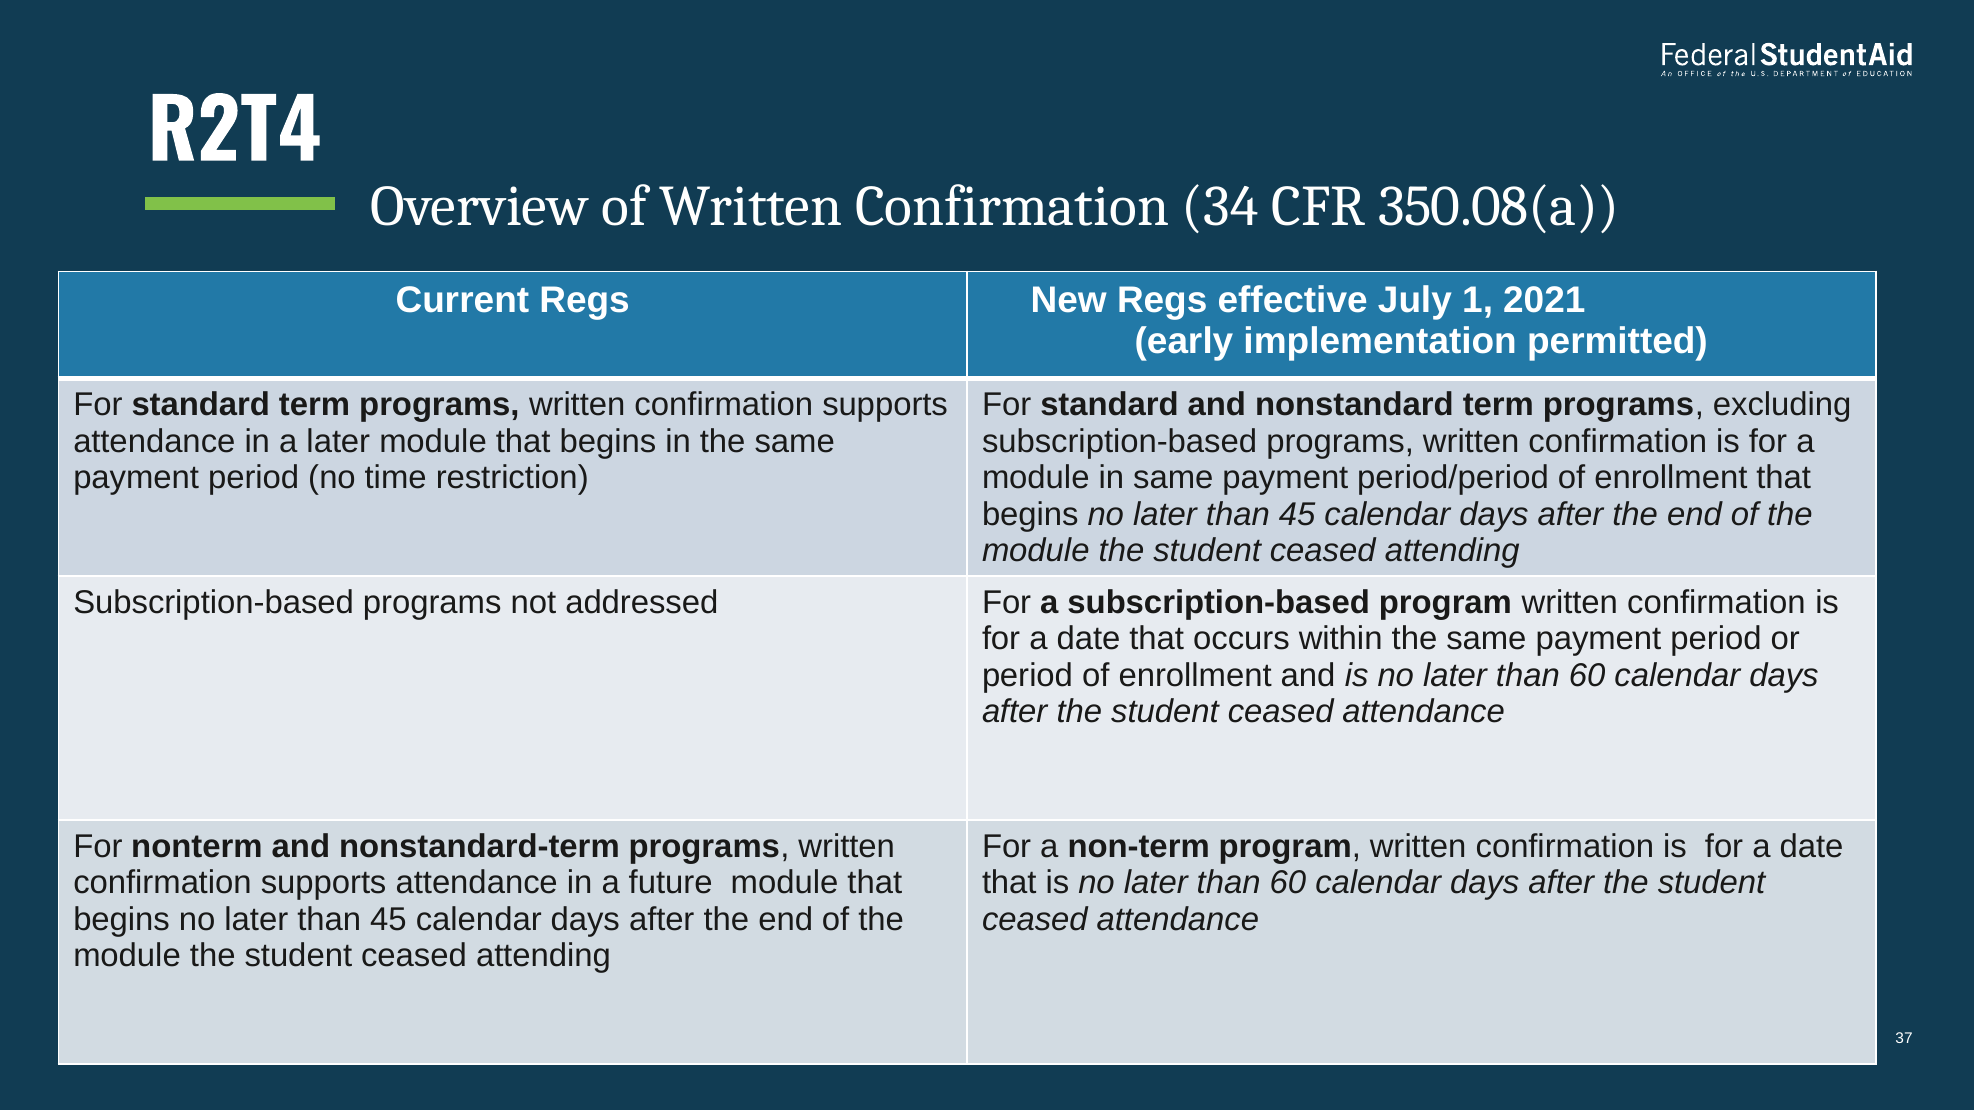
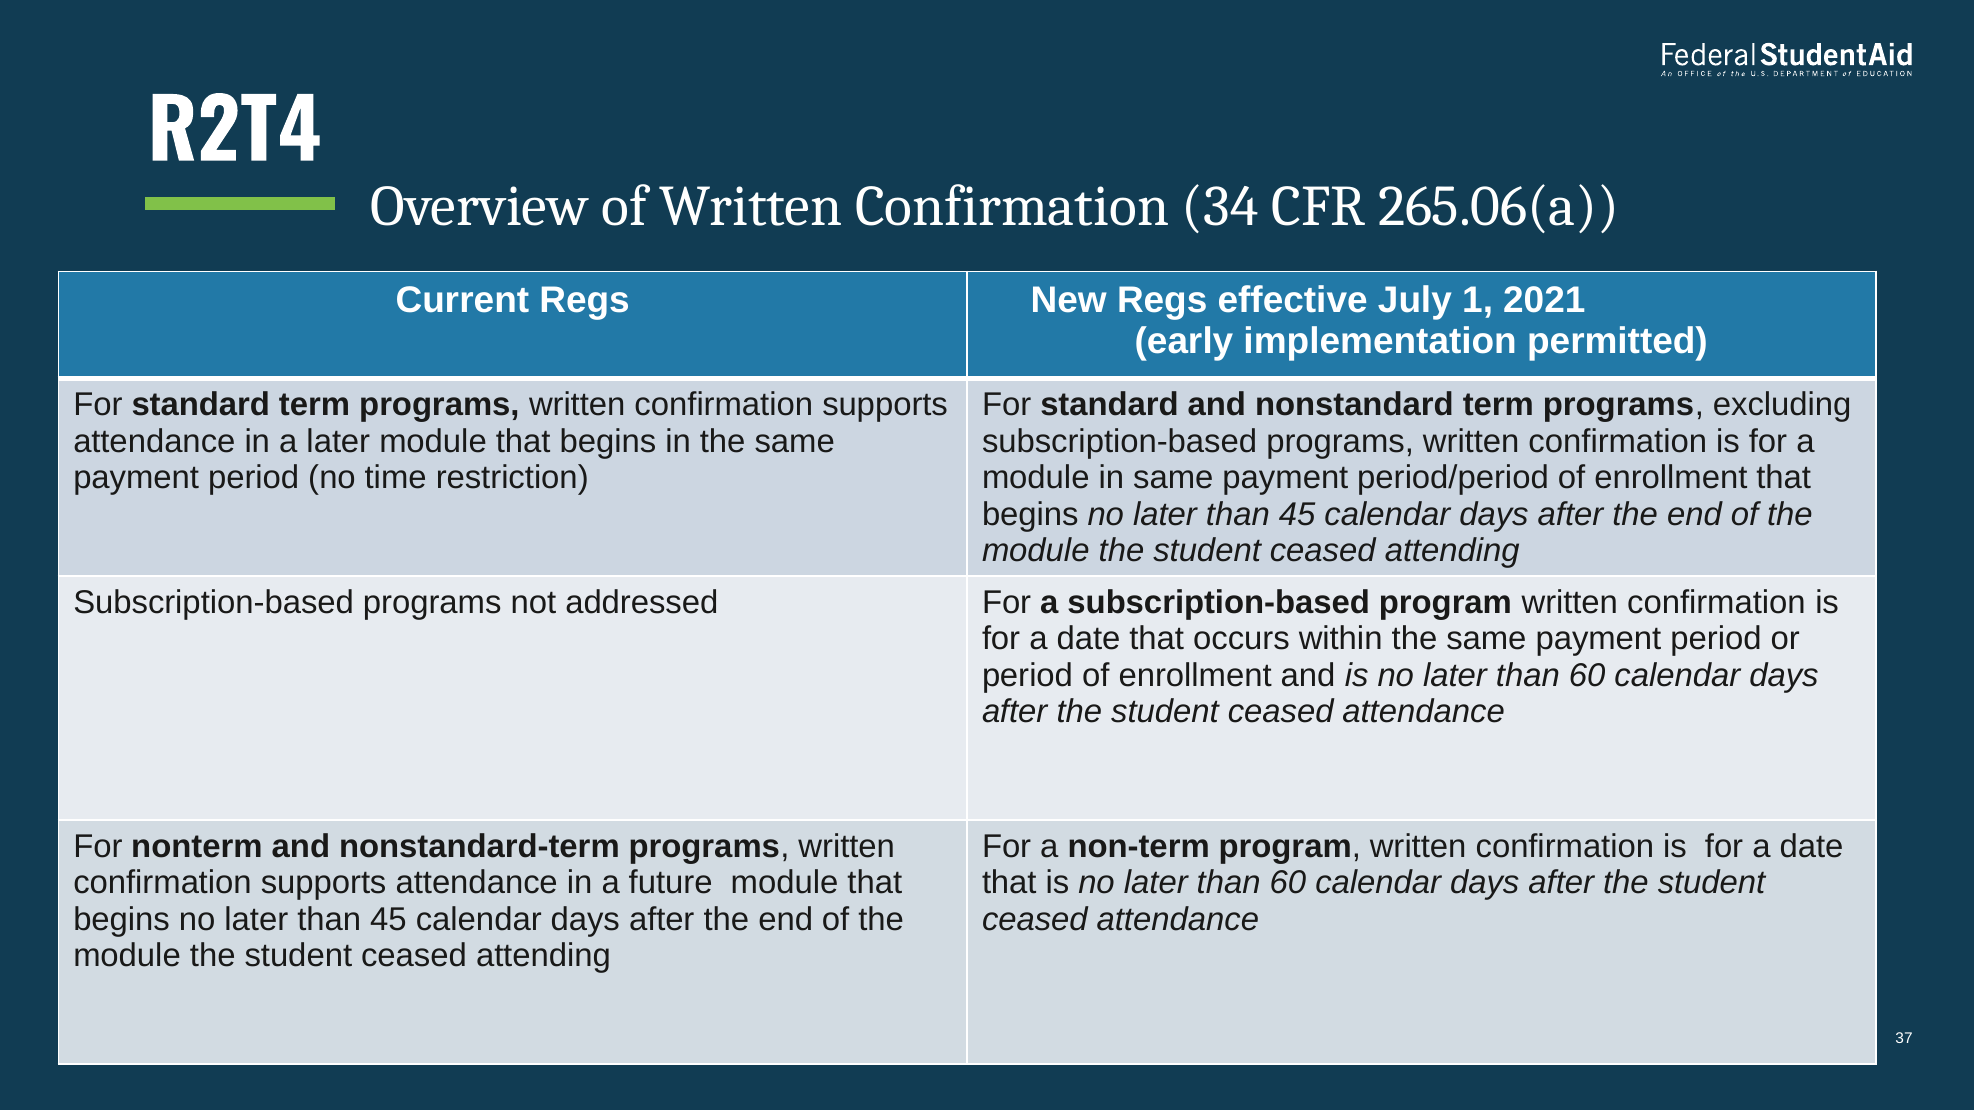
350.08(a: 350.08(a -> 265.06(a
